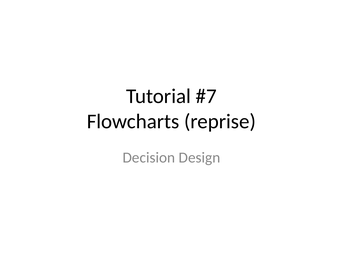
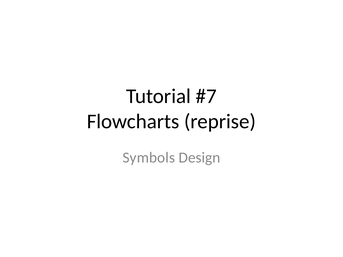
Decision: Decision -> Symbols
